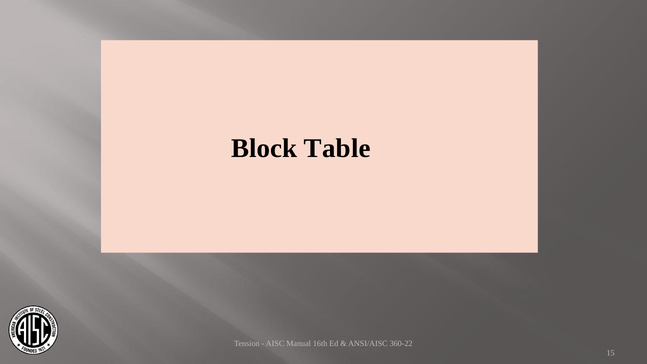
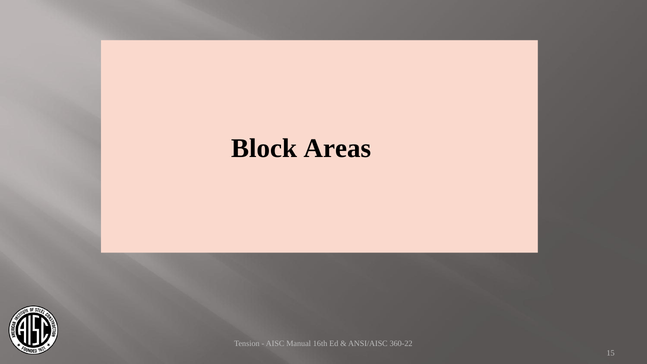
Table: Table -> Areas
